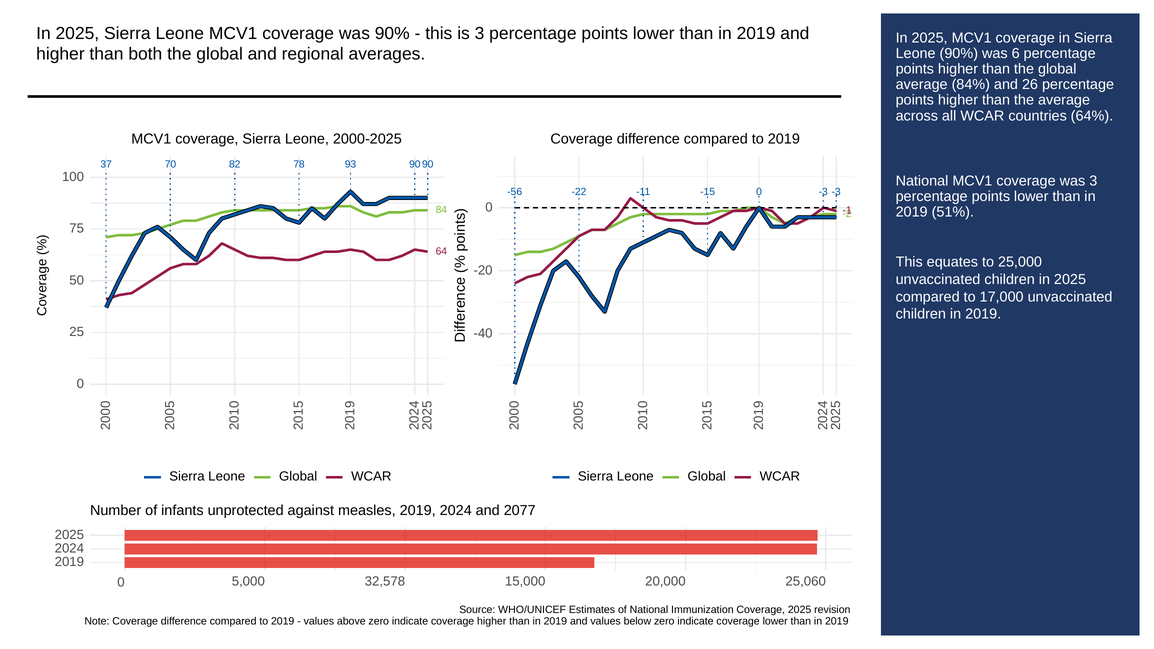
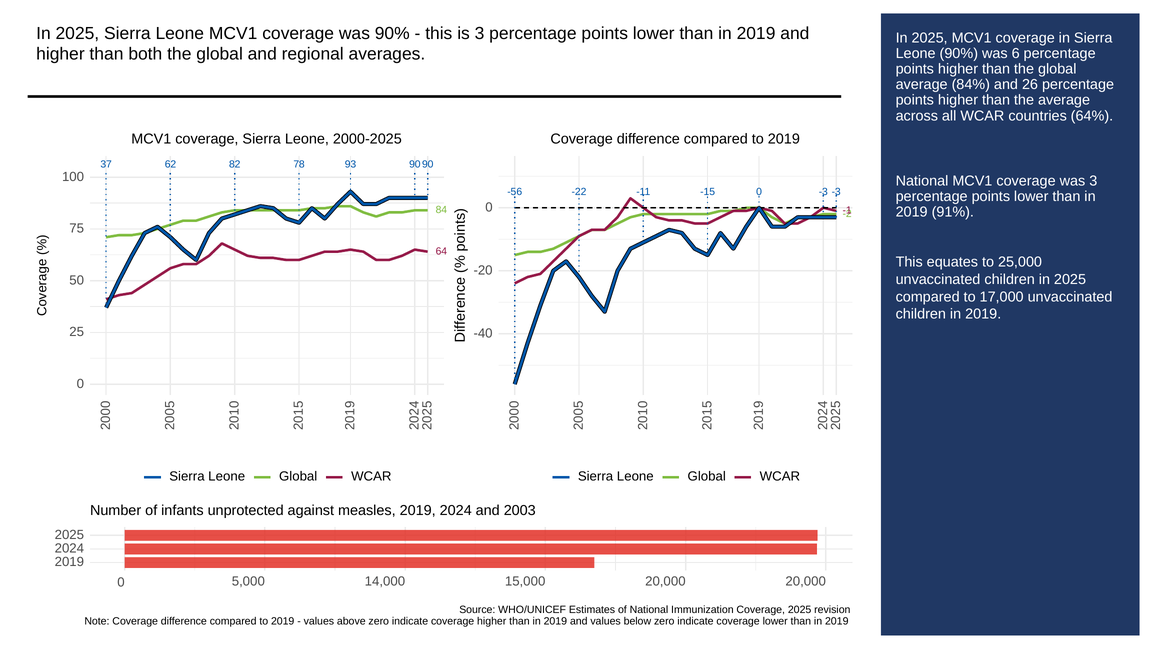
70: 70 -> 62
51%: 51% -> 91%
2077: 2077 -> 2003
32,578: 32,578 -> 14,000
20,000 25,060: 25,060 -> 20,000
